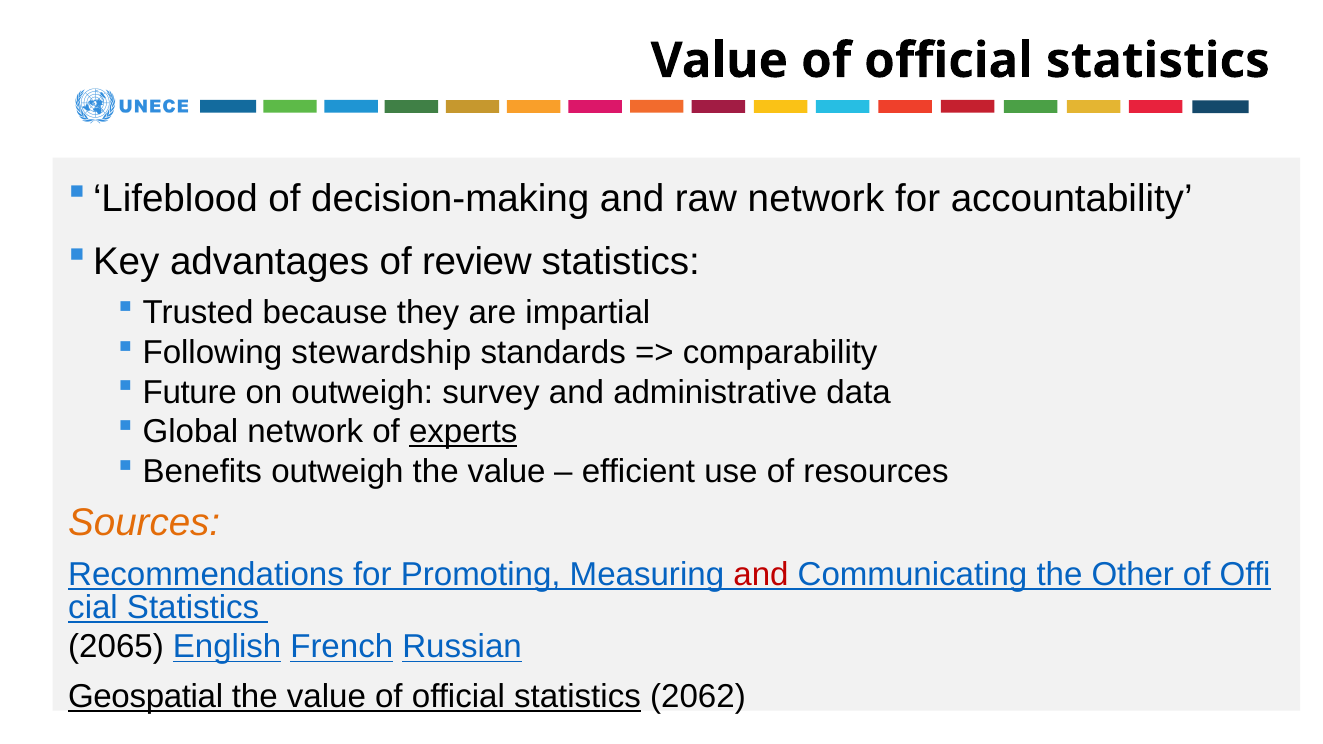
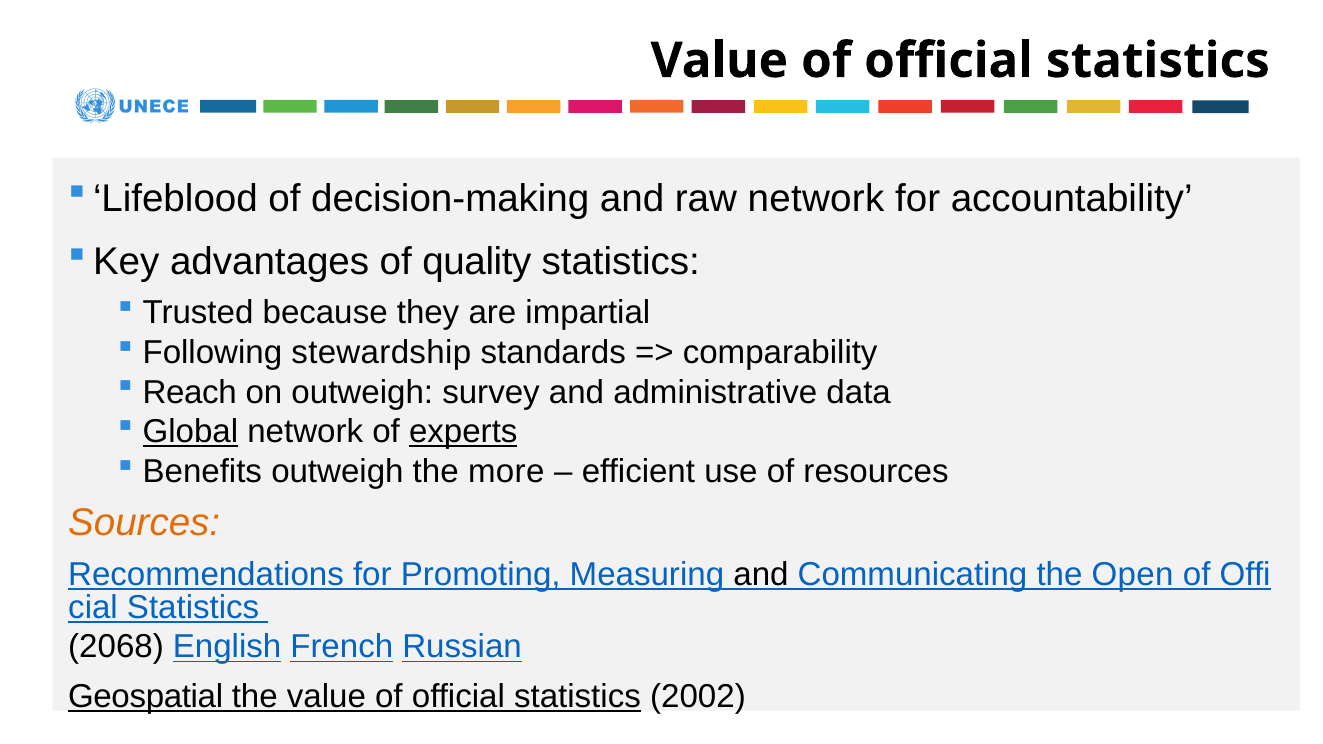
review: review -> quality
Future: Future -> Reach
Global underline: none -> present
outweigh the value: value -> more
and at (761, 574) colour: red -> black
Other: Other -> Open
2065: 2065 -> 2068
2062: 2062 -> 2002
